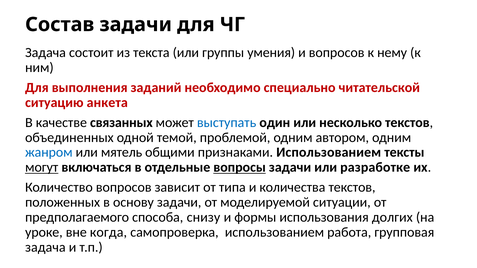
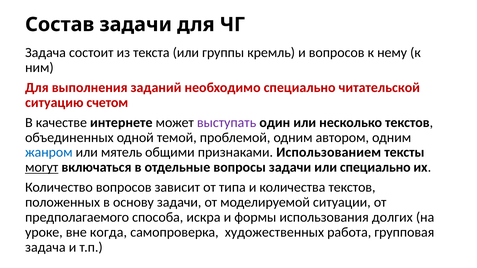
умения: умения -> кремль
анкета: анкета -> счетом
связанных: связанных -> интернете
выступать colour: blue -> purple
вопросы underline: present -> none
или разработке: разработке -> специально
снизу: снизу -> искра
самопроверка использованием: использованием -> художественных
